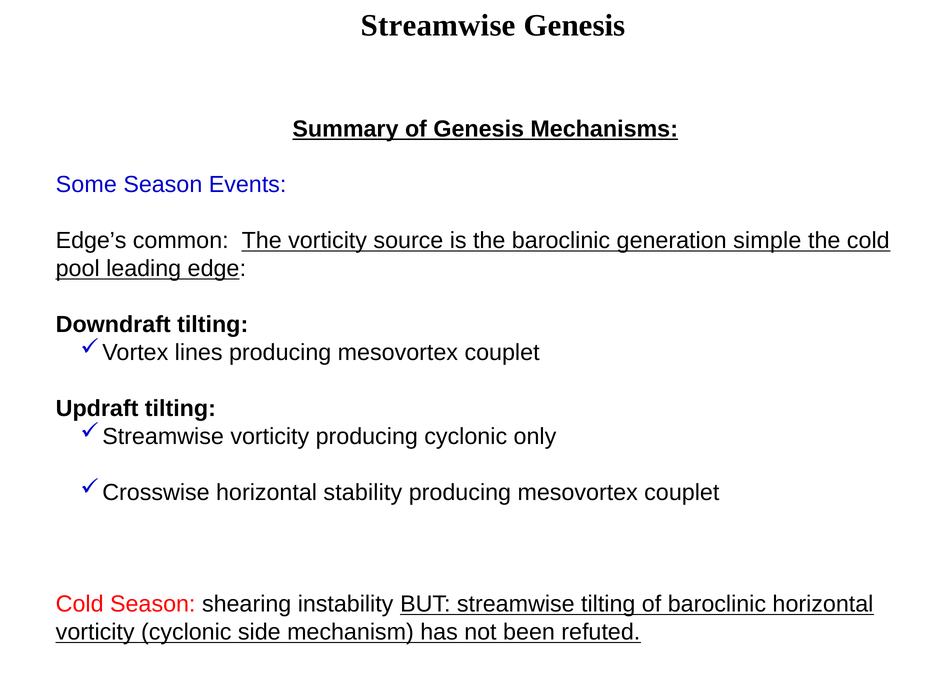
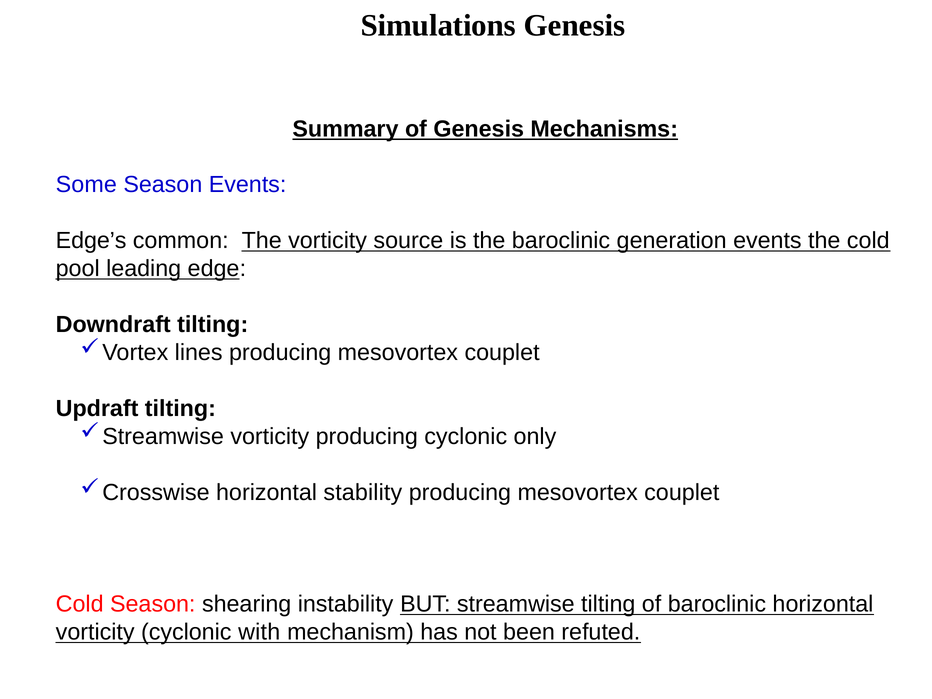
Streamwise at (438, 25): Streamwise -> Simulations
generation simple: simple -> events
side: side -> with
